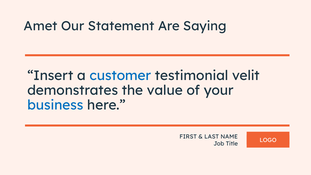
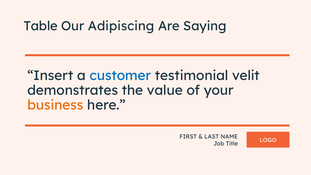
Amet: Amet -> Table
Statement: Statement -> Adipiscing
business colour: blue -> orange
